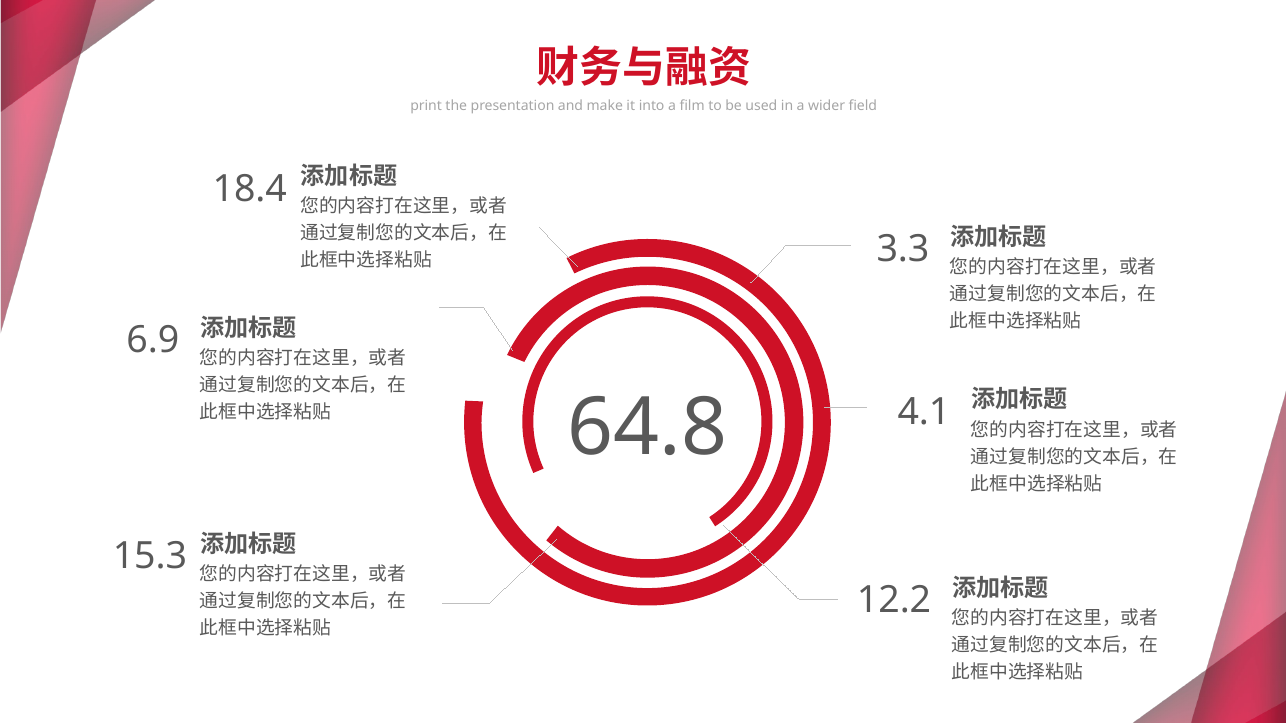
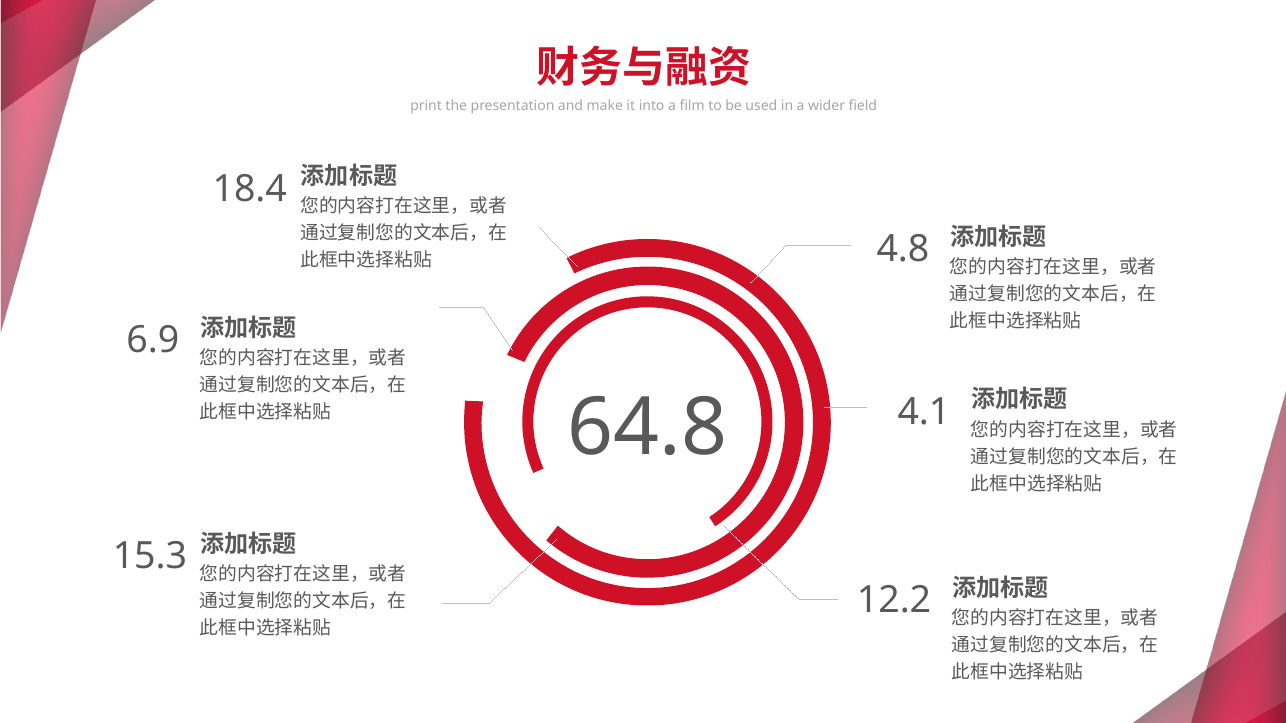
3.3: 3.3 -> 4.8
